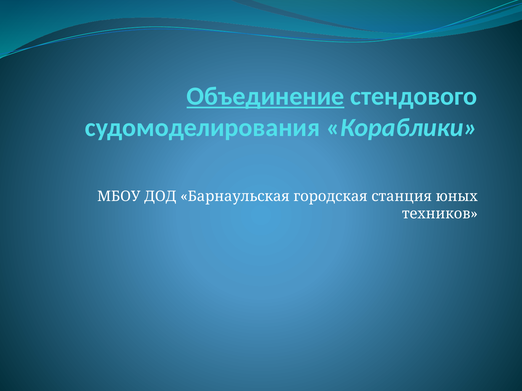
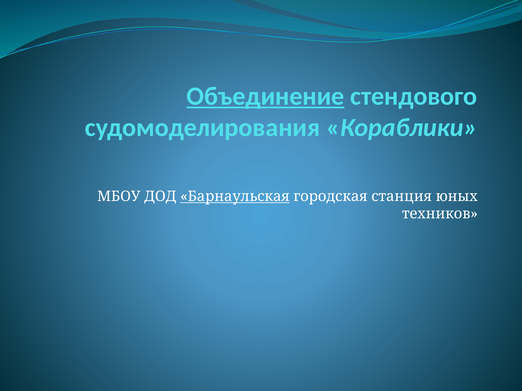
Барнаульская underline: none -> present
